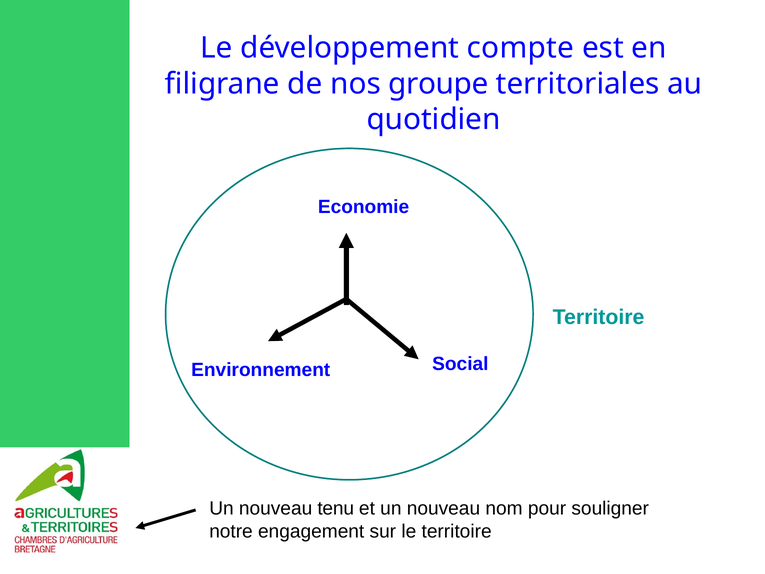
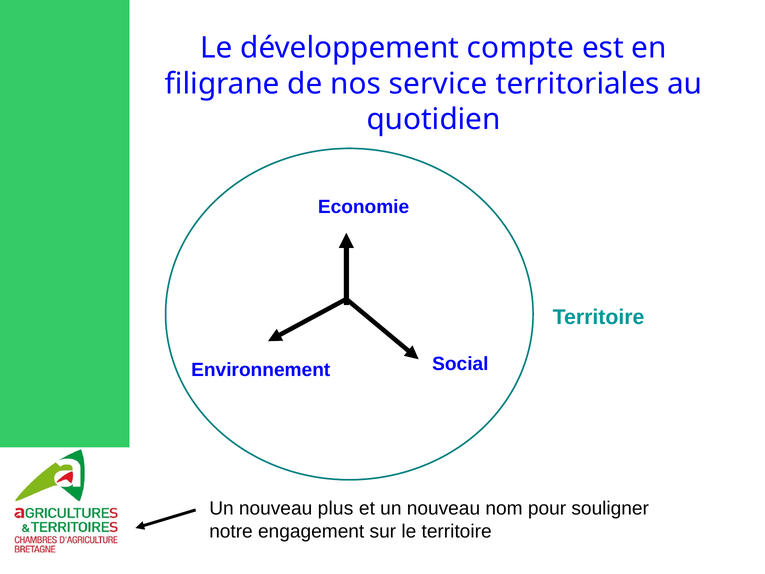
groupe: groupe -> service
tenu: tenu -> plus
